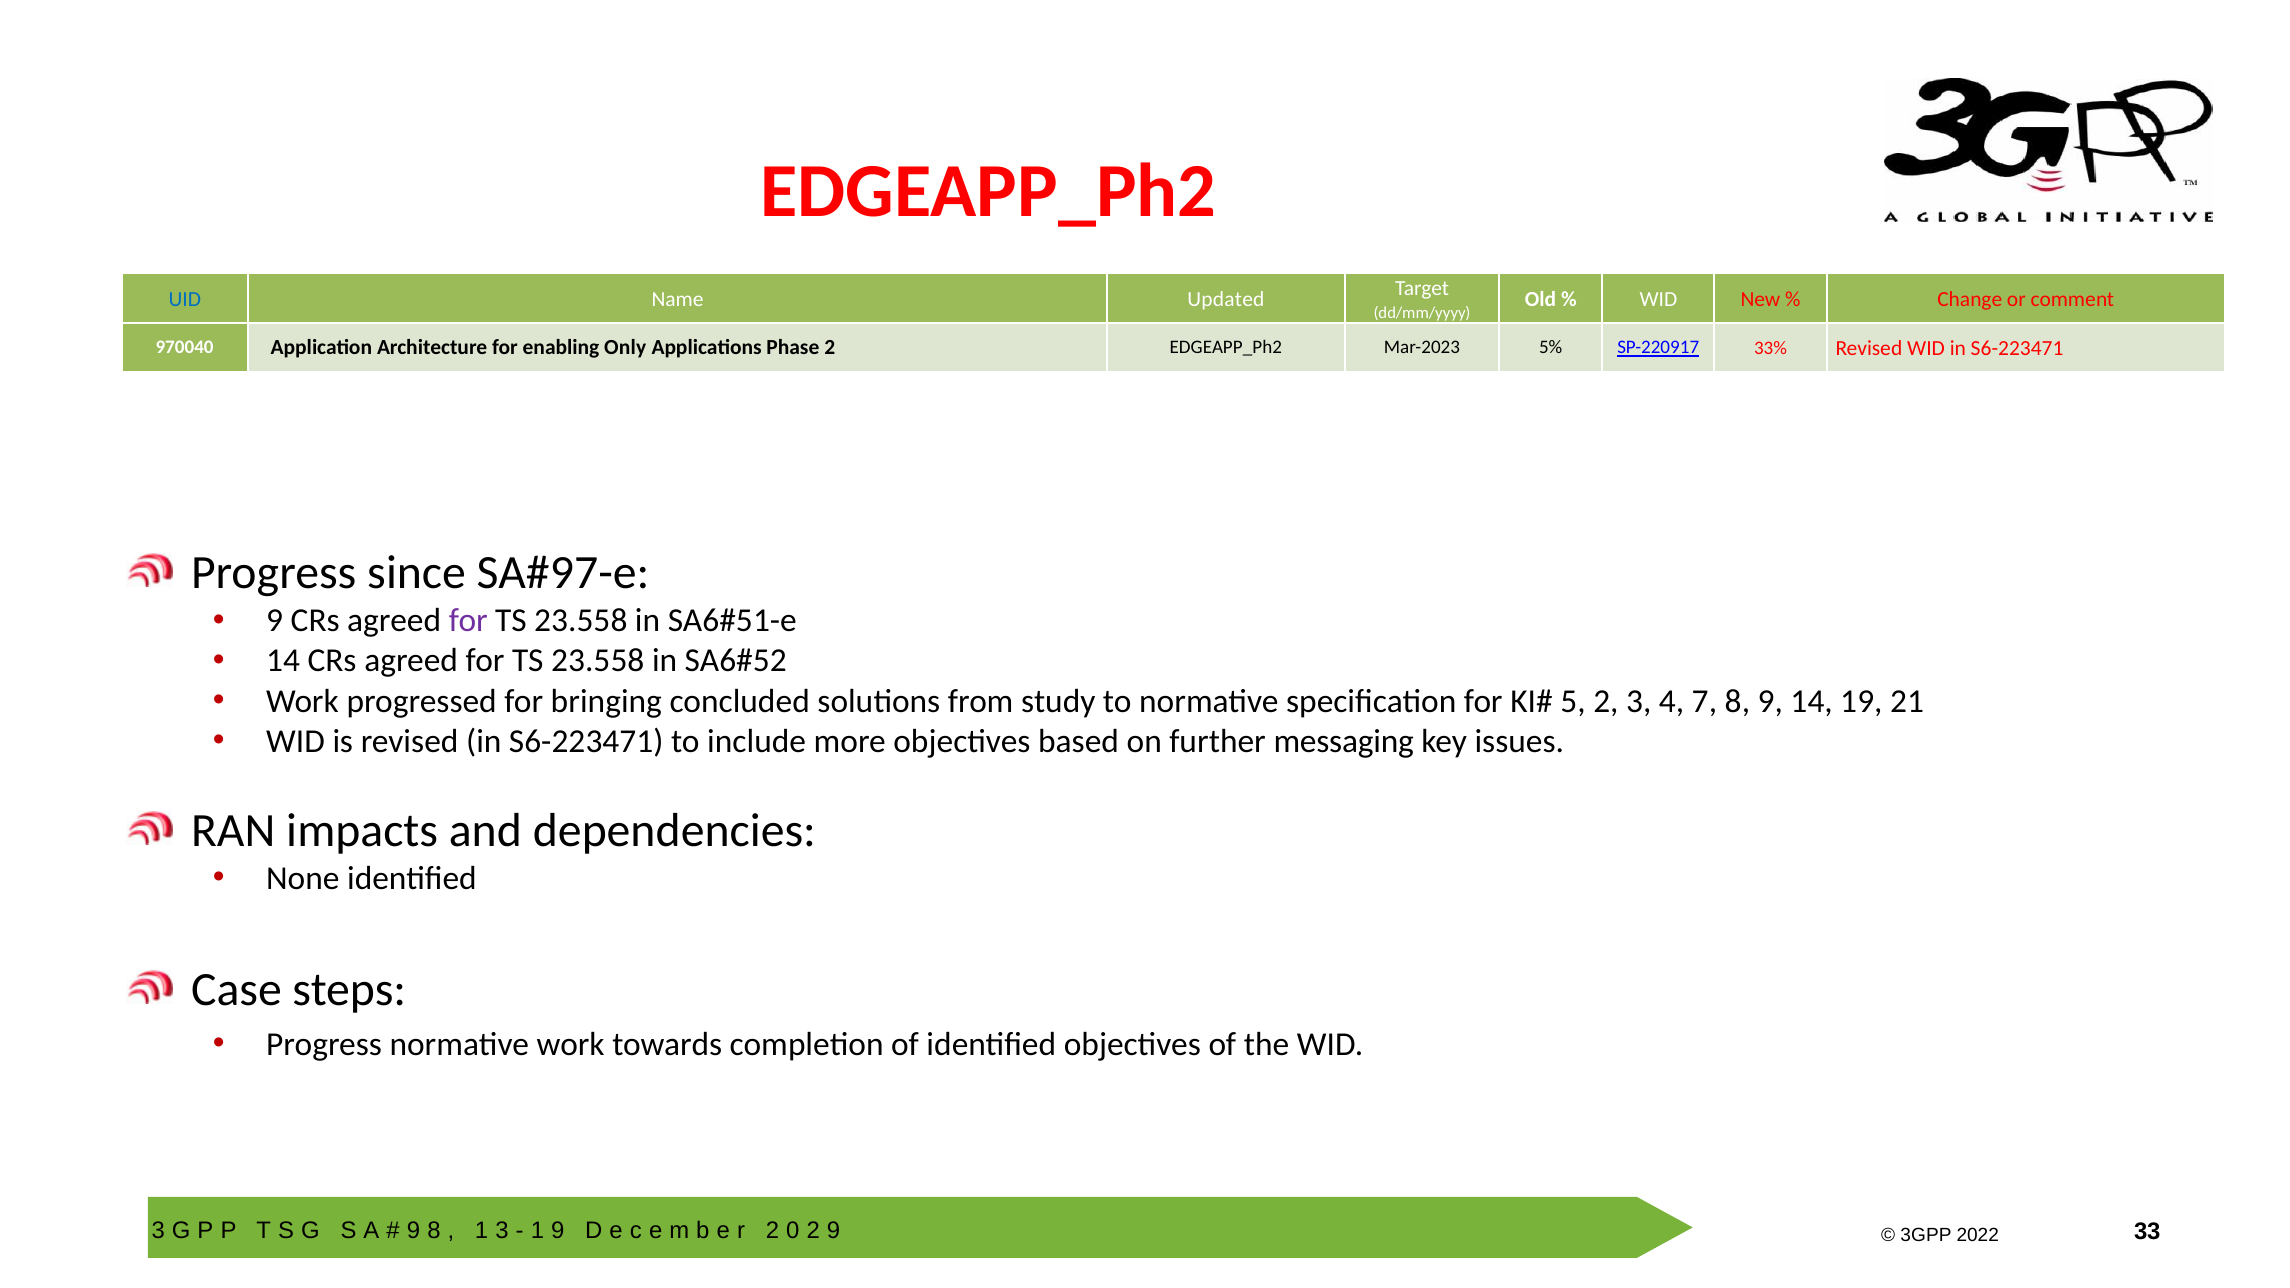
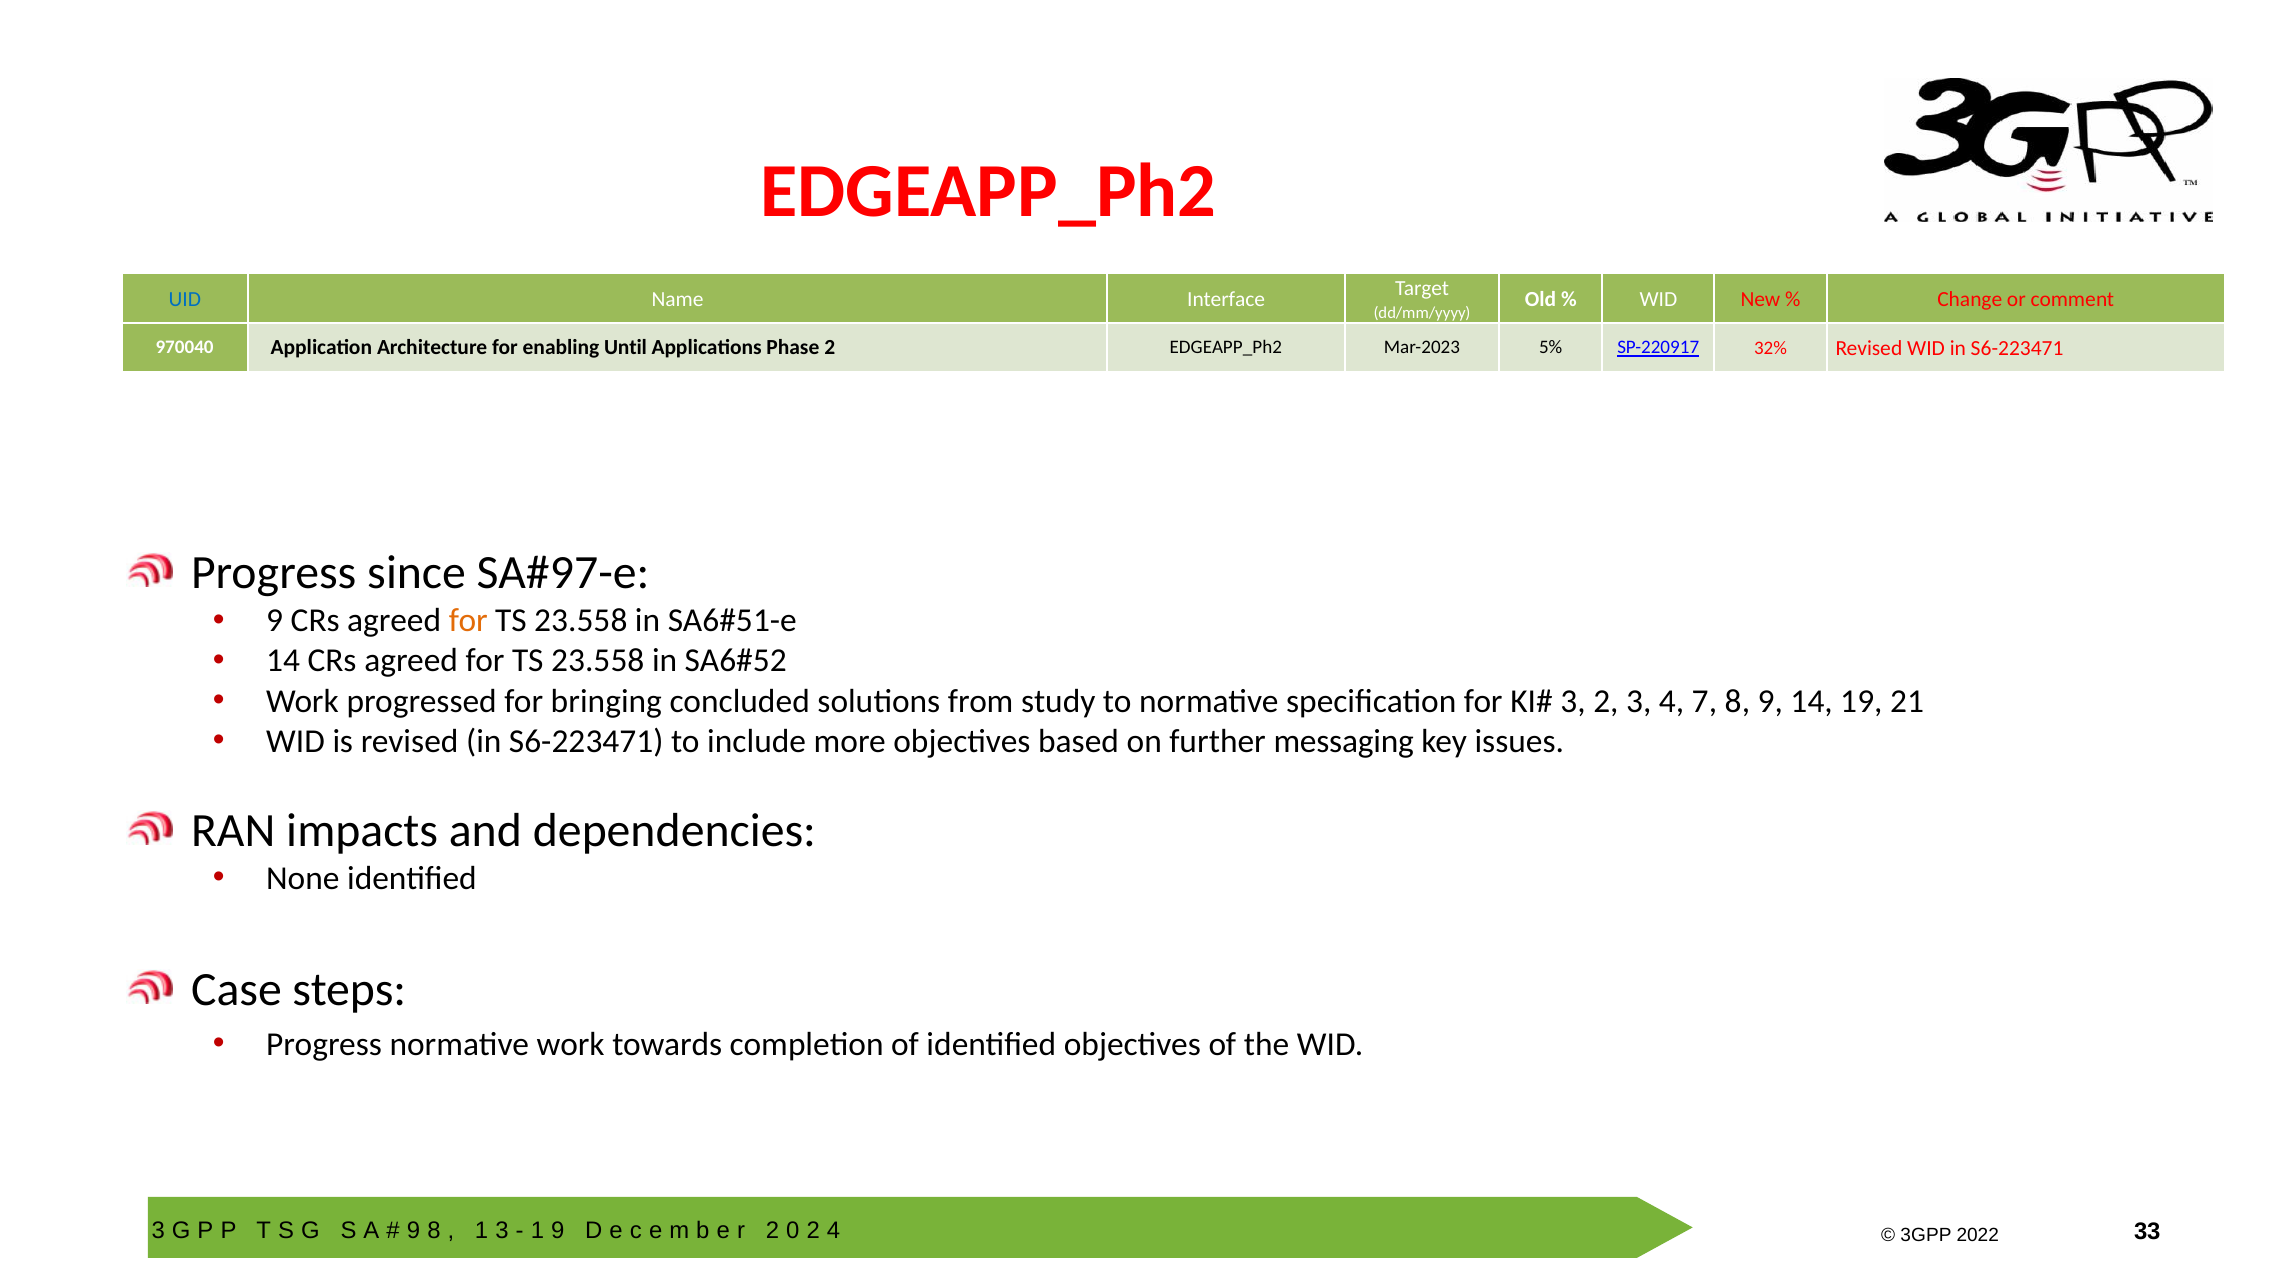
Updated: Updated -> Interface
Only: Only -> Until
33%: 33% -> 32%
for at (468, 621) colour: purple -> orange
5 at (1573, 701): 5 -> 3
2 9: 9 -> 4
